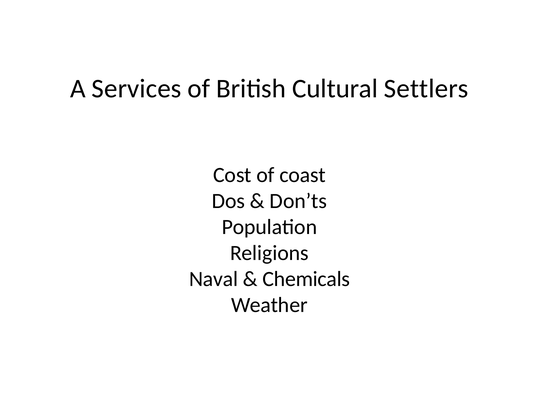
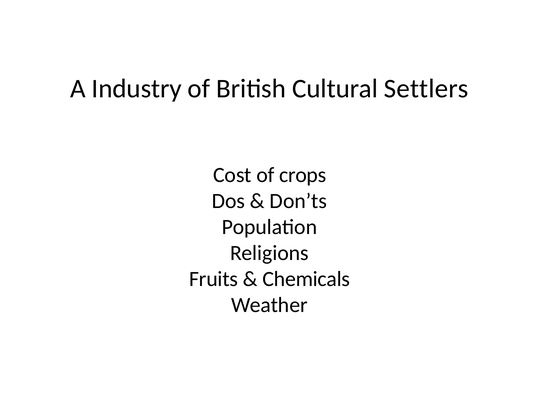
Services: Services -> Industry
coast: coast -> crops
Naval: Naval -> Fruits
